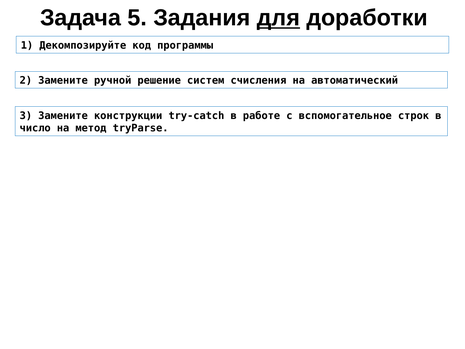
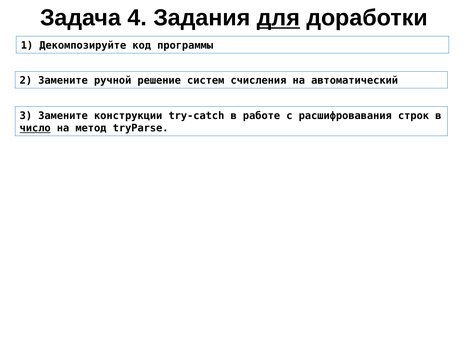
5: 5 -> 4
вспомогательное: вспомогательное -> расшифровавания
число underline: none -> present
